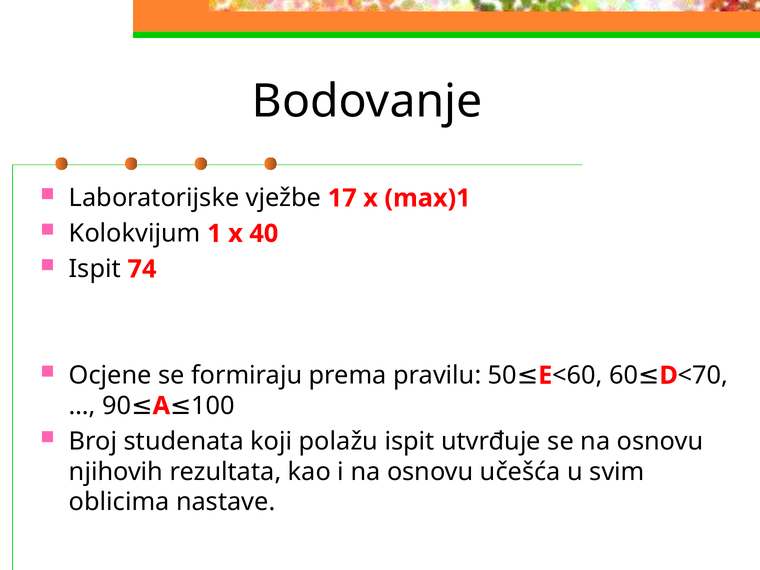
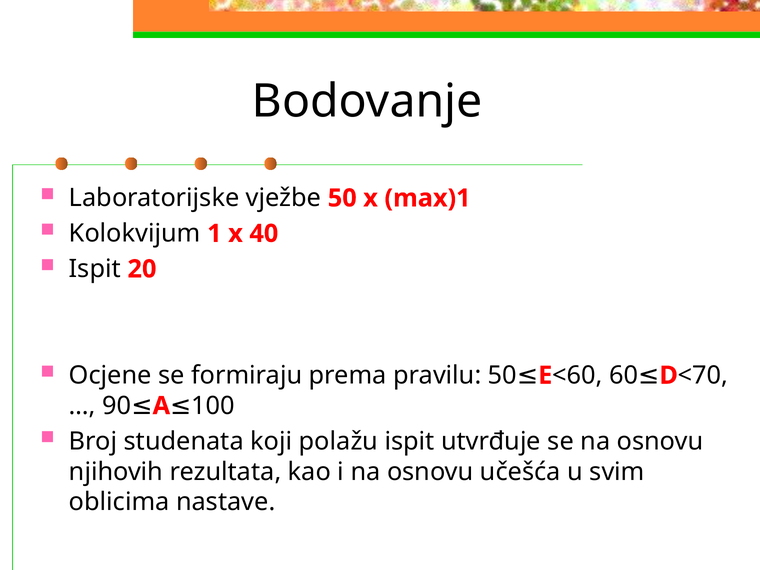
vježbe 17: 17 -> 50
74: 74 -> 20
